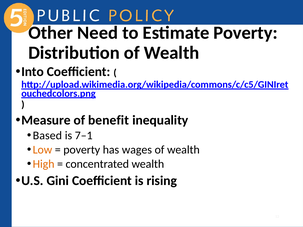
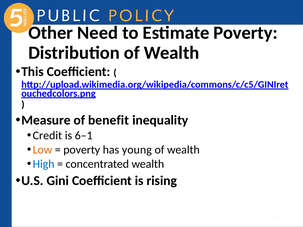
Into: Into -> This
Based: Based -> Credit
7–1: 7–1 -> 6–1
wages: wages -> young
High colour: orange -> blue
